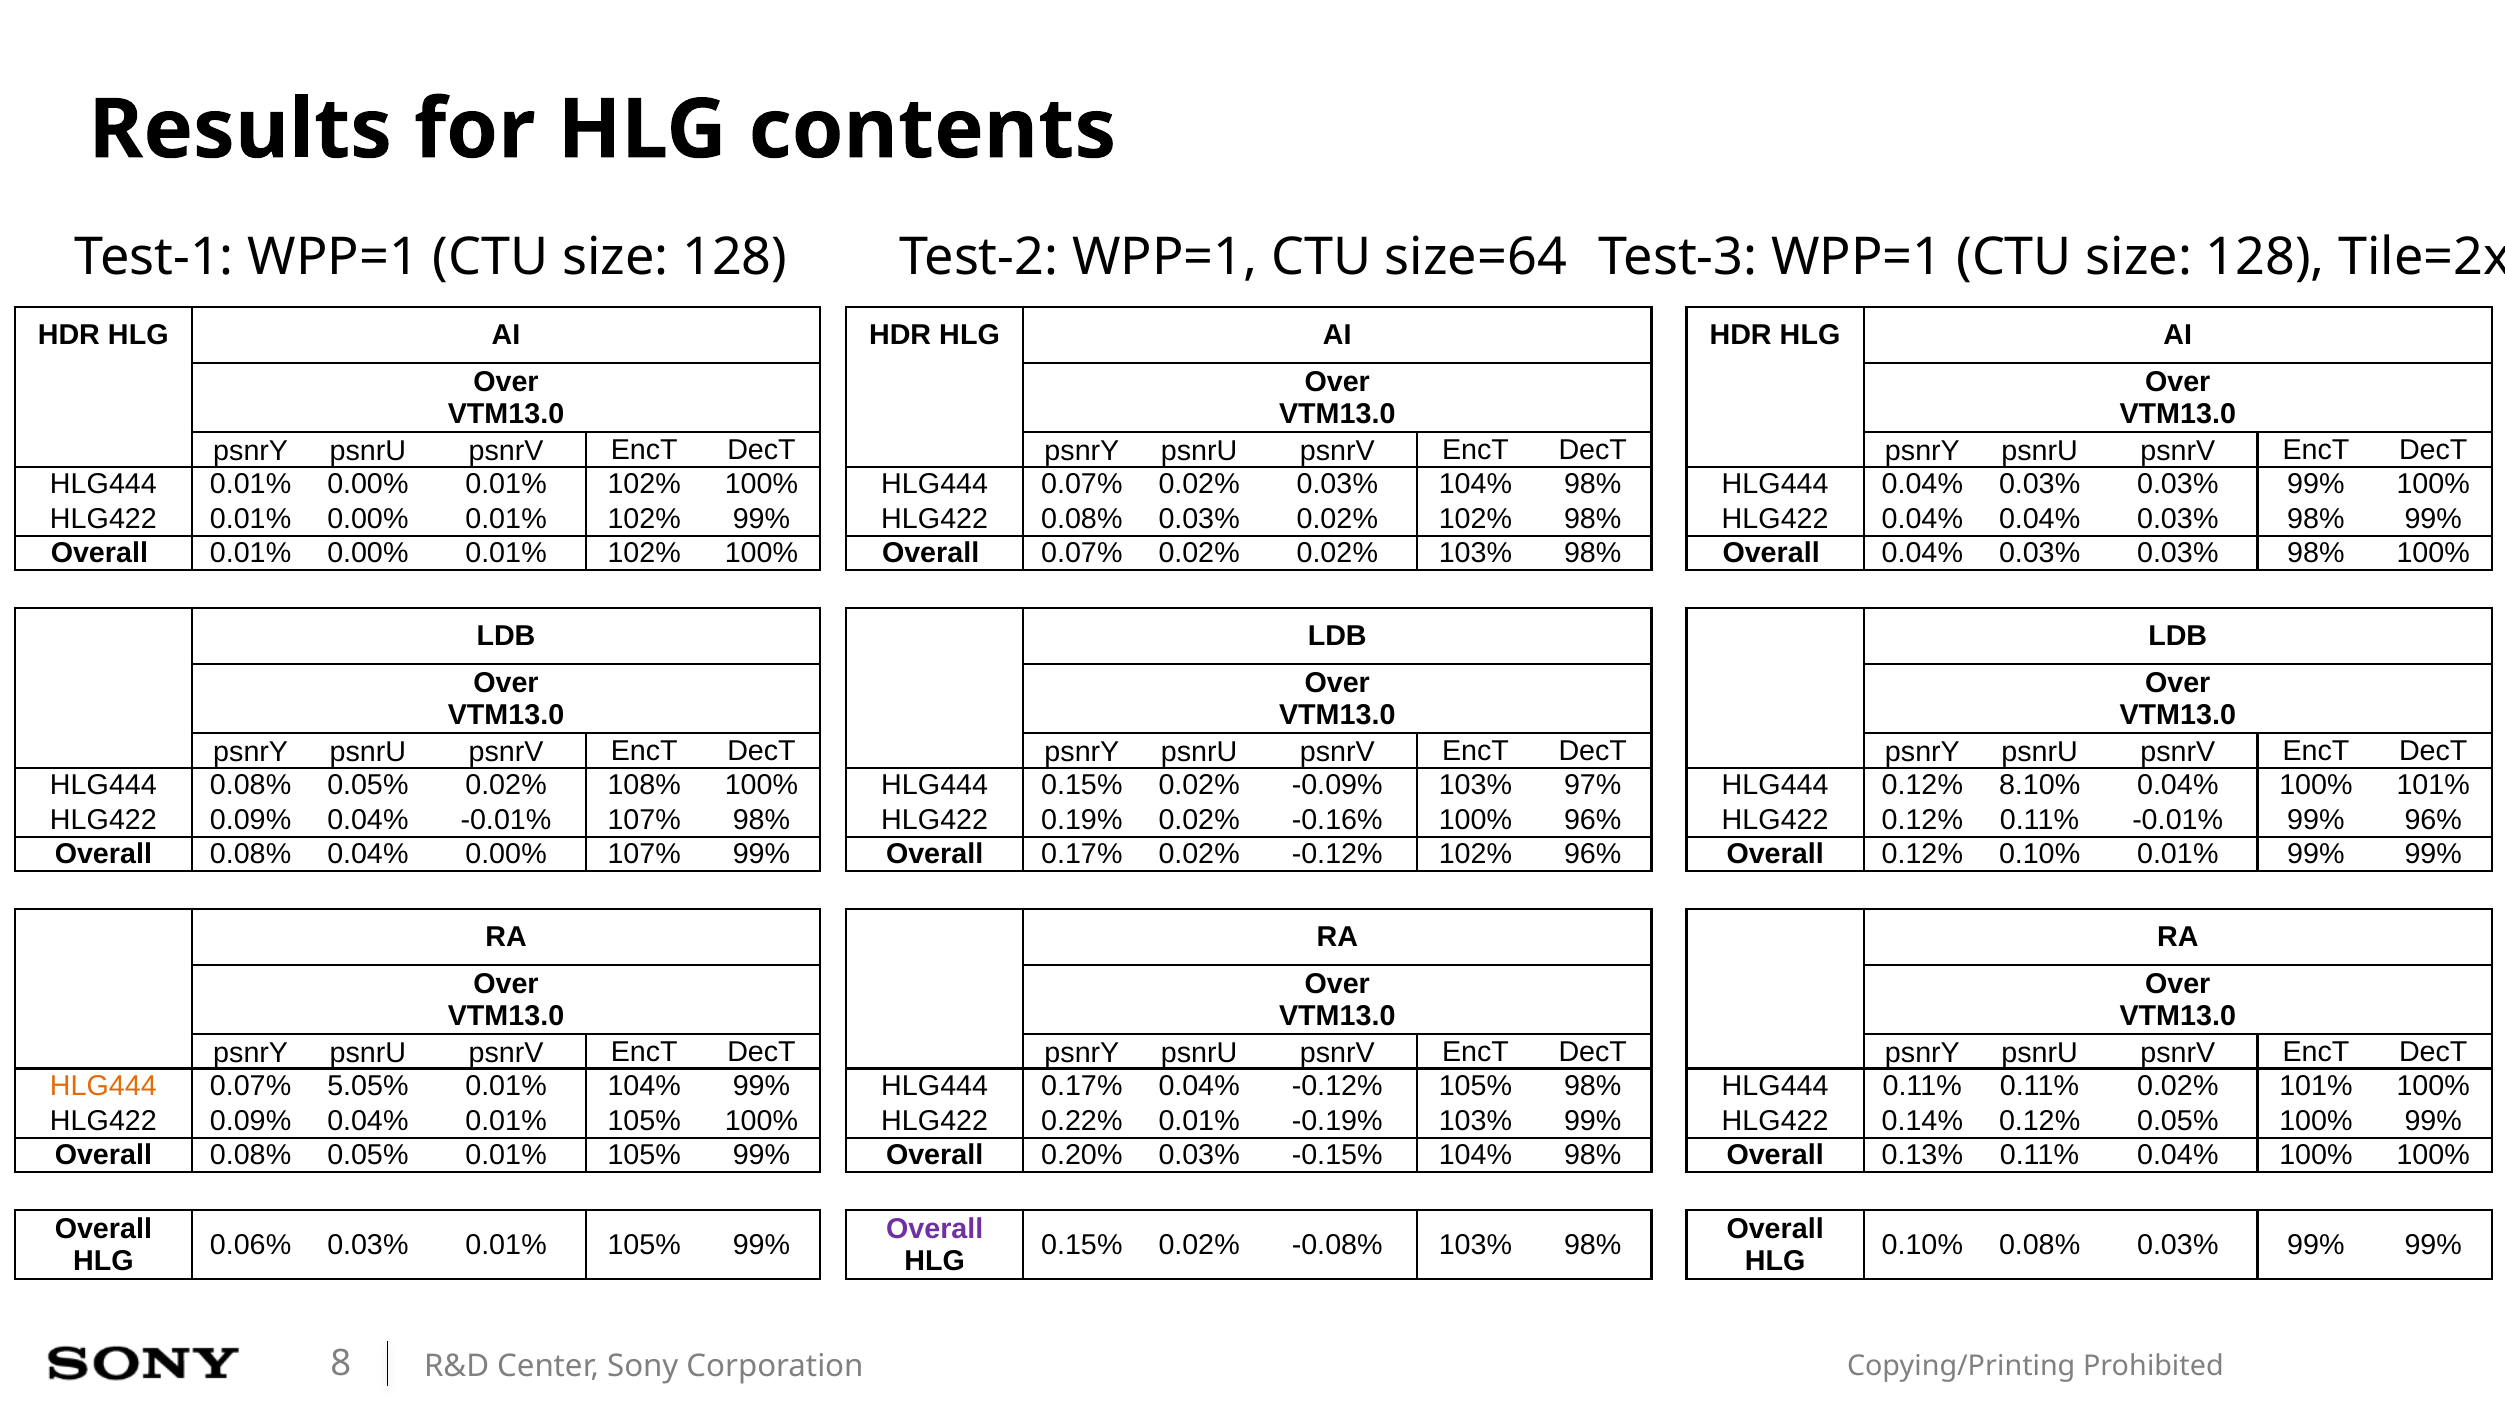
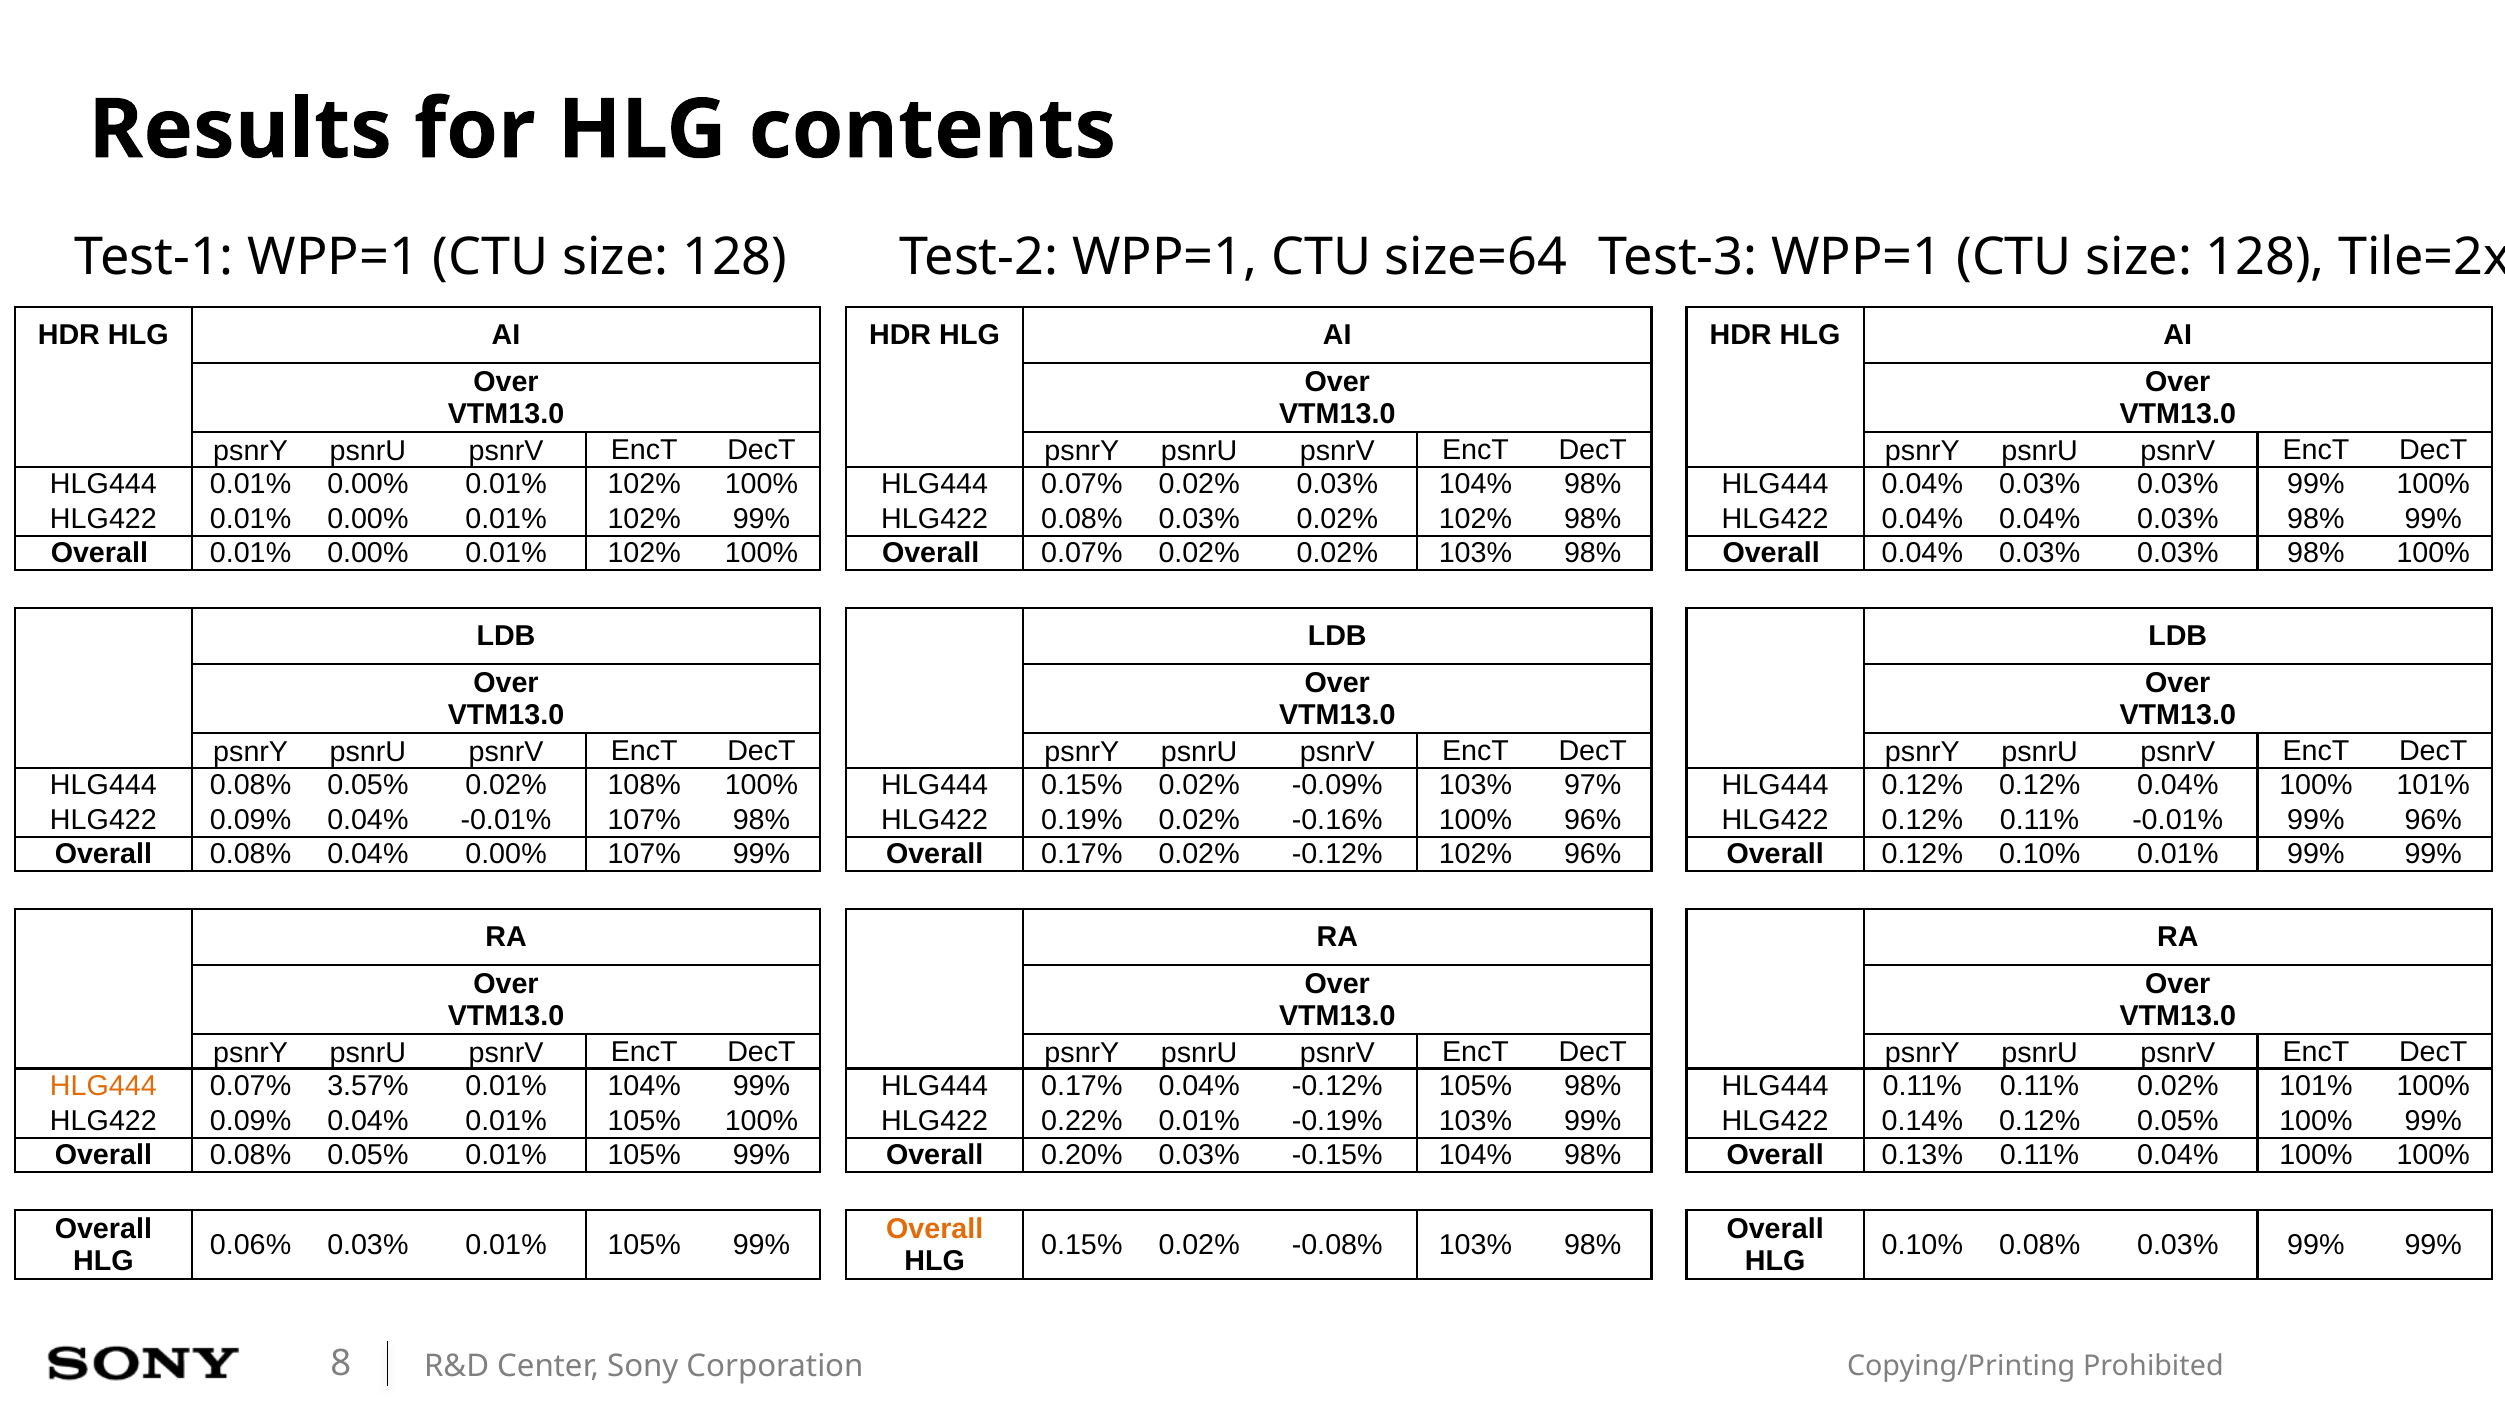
0.12% 8.10%: 8.10% -> 0.12%
5.05%: 5.05% -> 3.57%
Overall at (935, 1229) colour: purple -> orange
